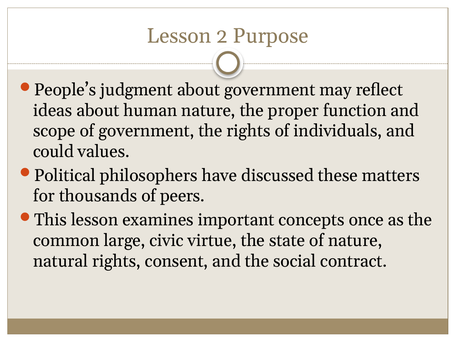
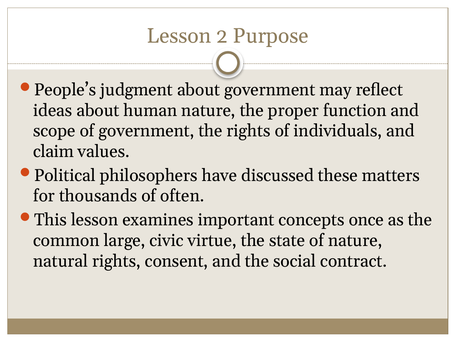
could: could -> claim
peers: peers -> often
